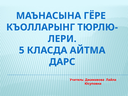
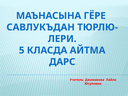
КЪОЛЛАРЫНГ: КЪОЛЛАРЫНГ -> САВЛУКЪДАН
